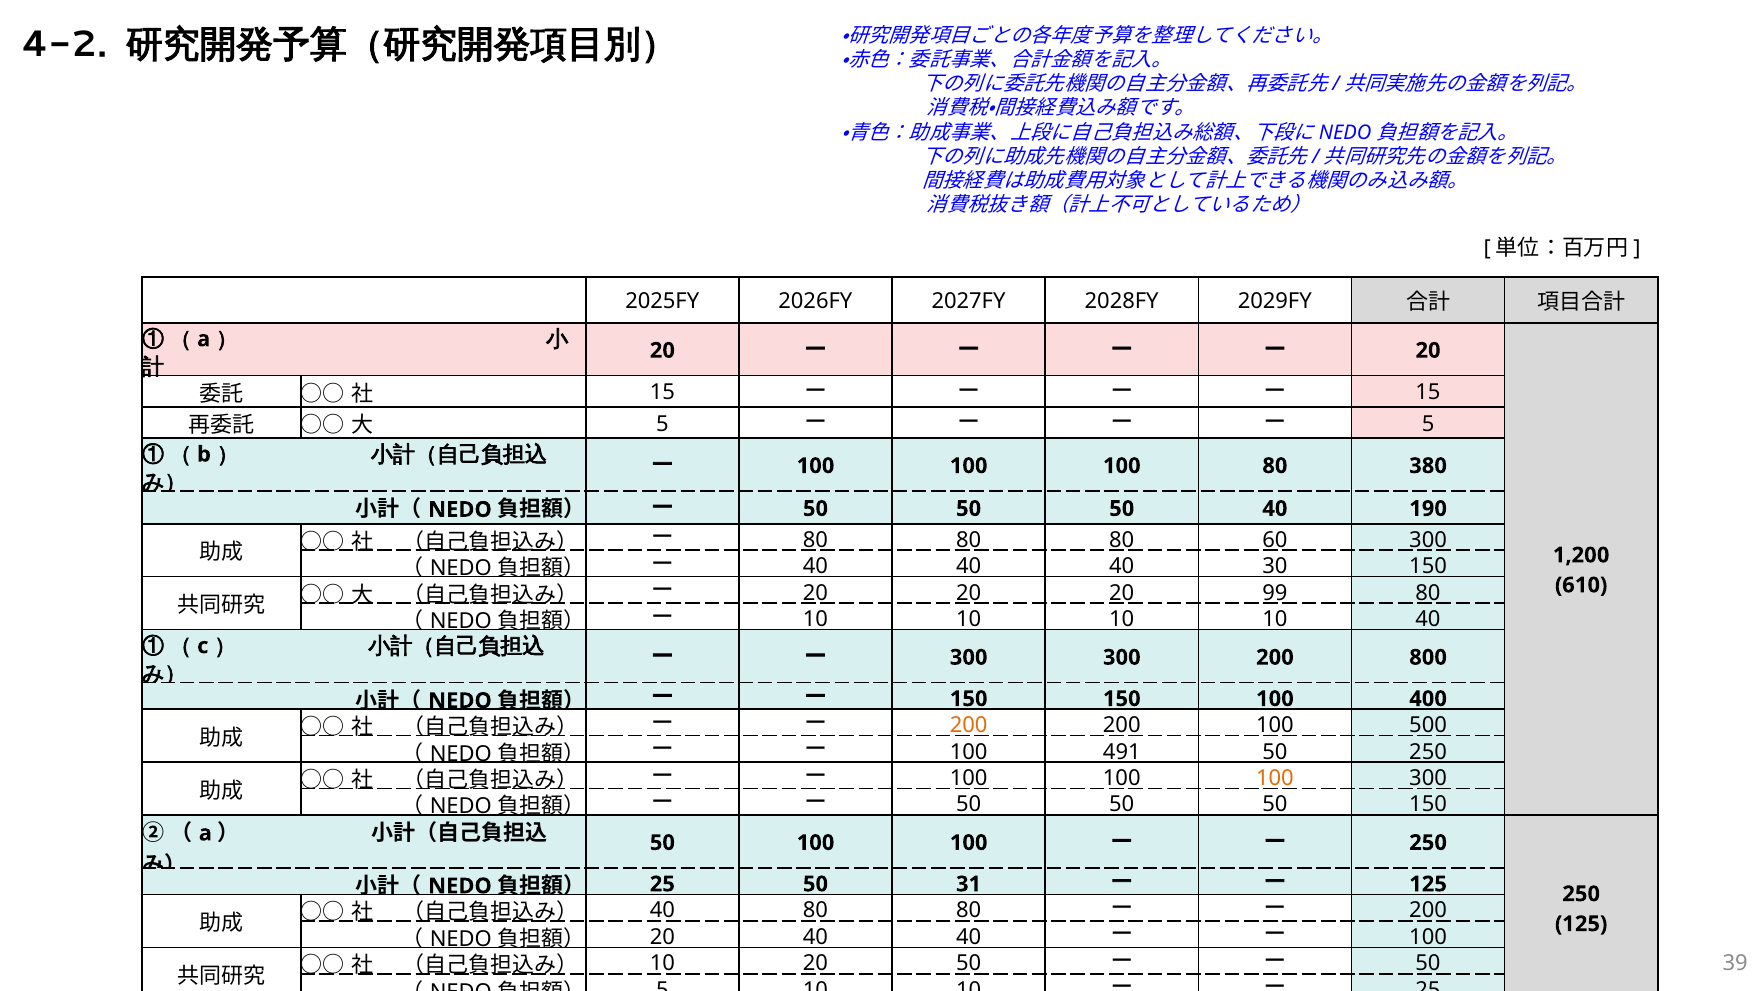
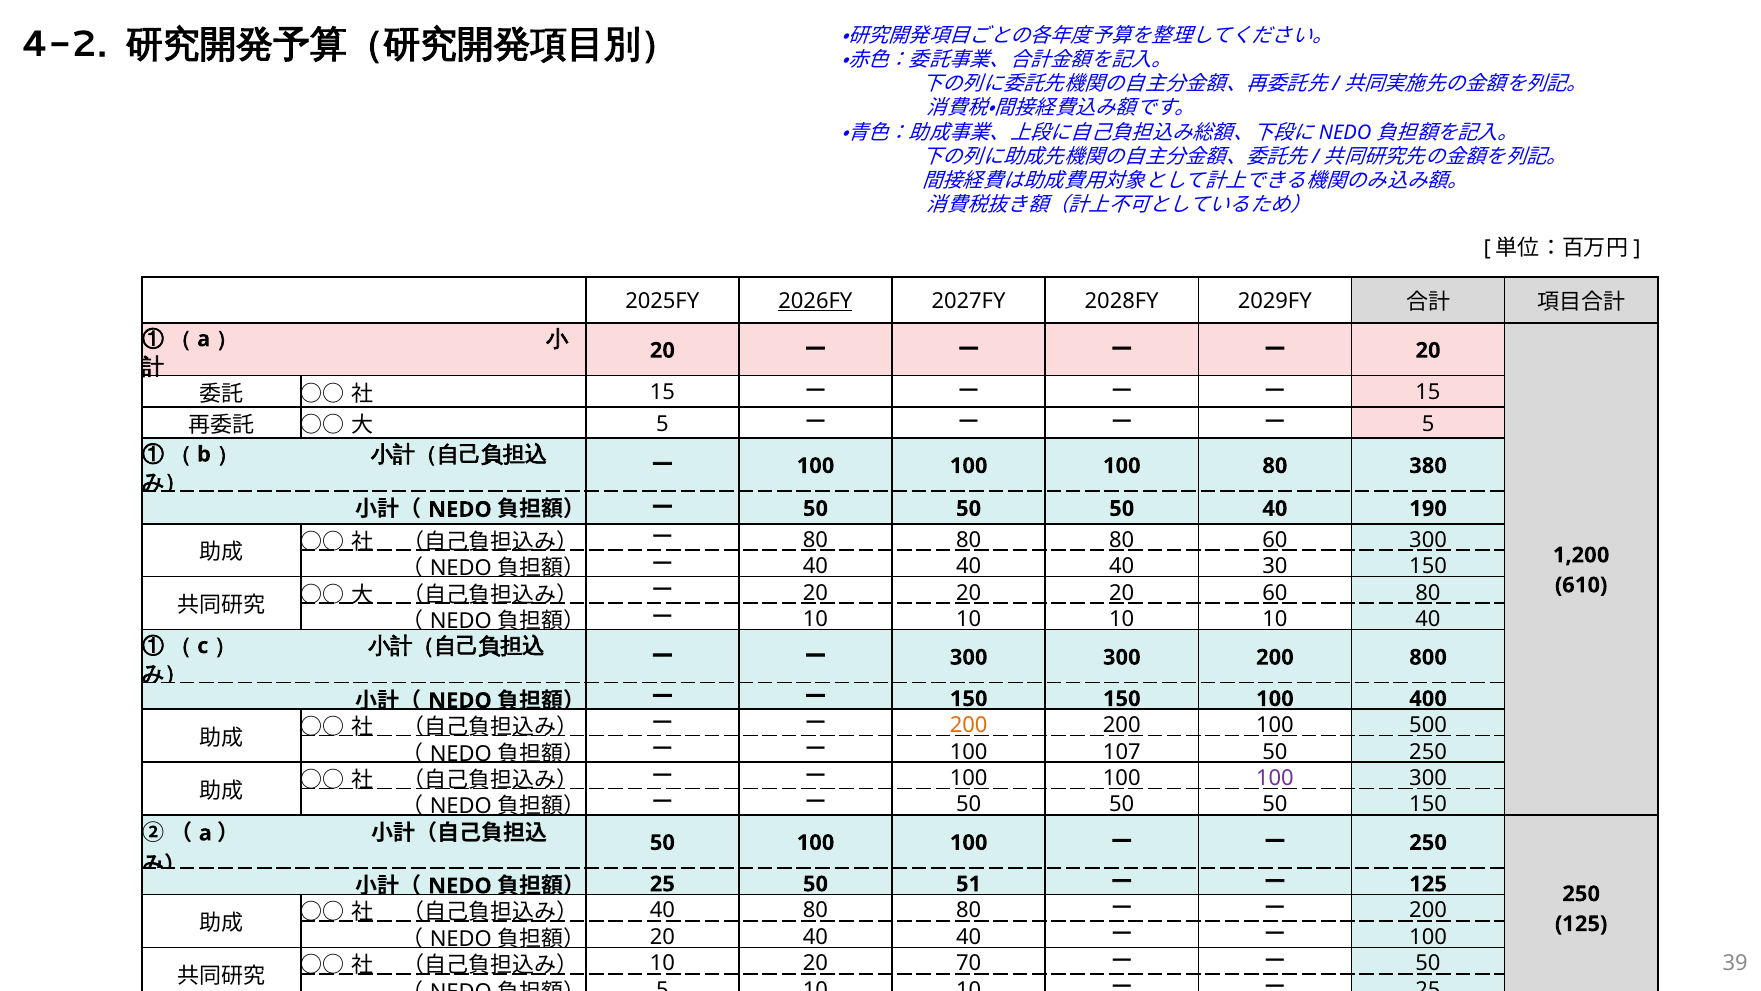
2026FY underline: none -> present
20 99: 99 -> 60
491: 491 -> 107
100 at (1275, 778) colour: orange -> purple
31: 31 -> 51
20 50: 50 -> 70
